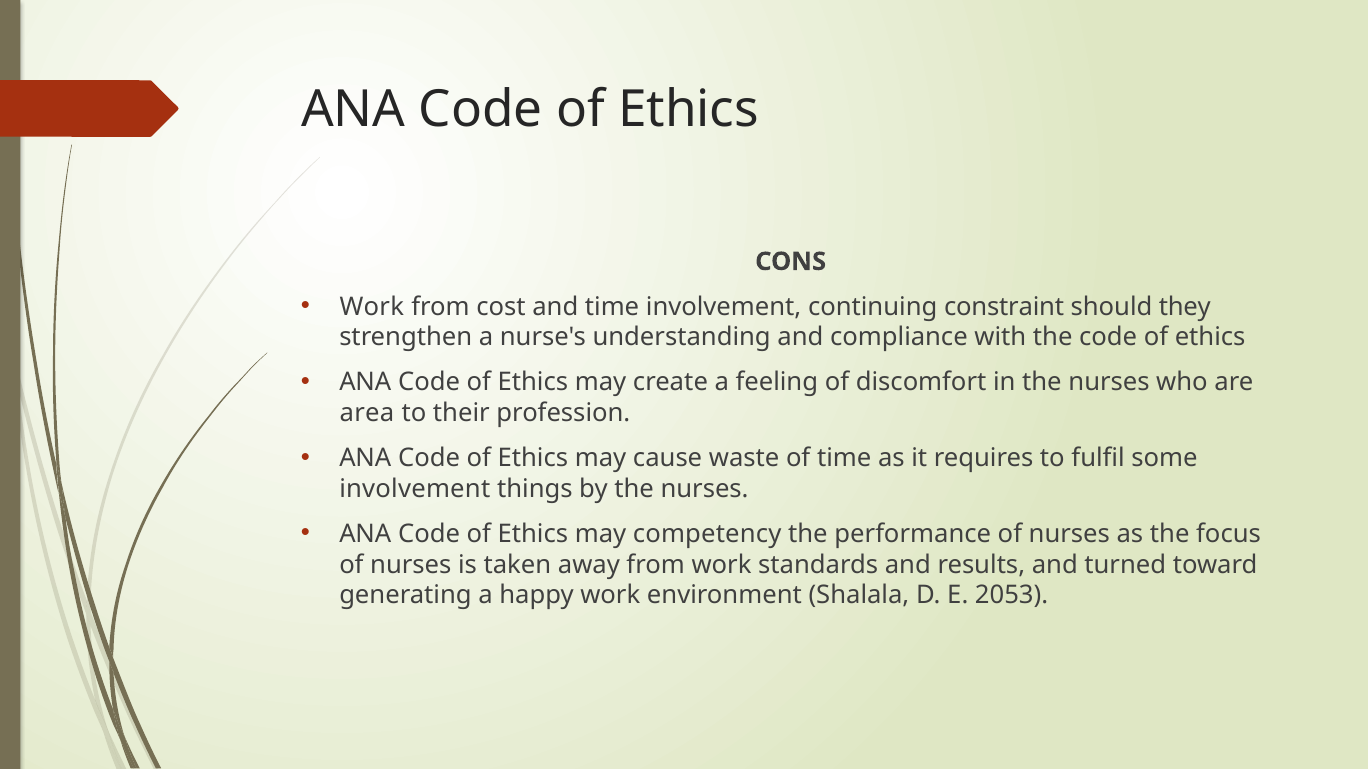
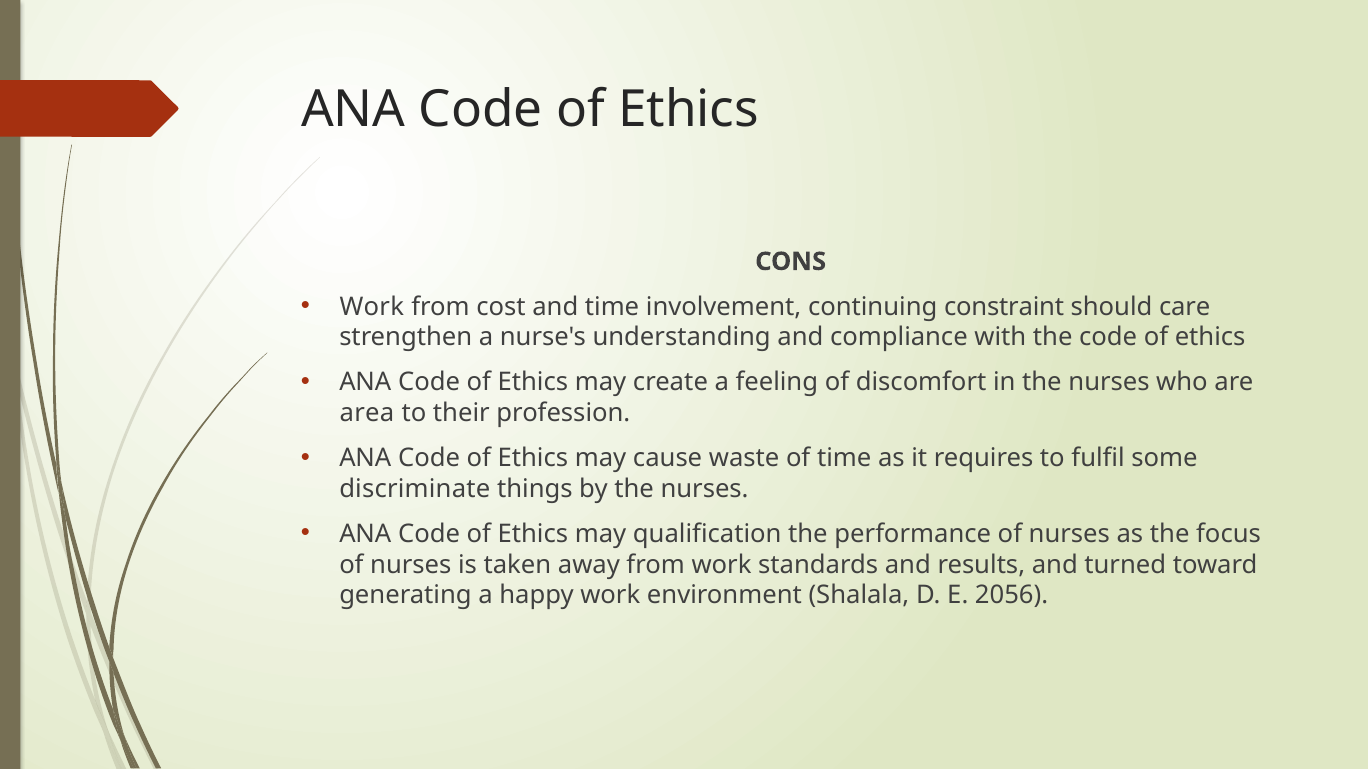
they: they -> care
involvement at (415, 489): involvement -> discriminate
competency: competency -> qualification
2053: 2053 -> 2056
